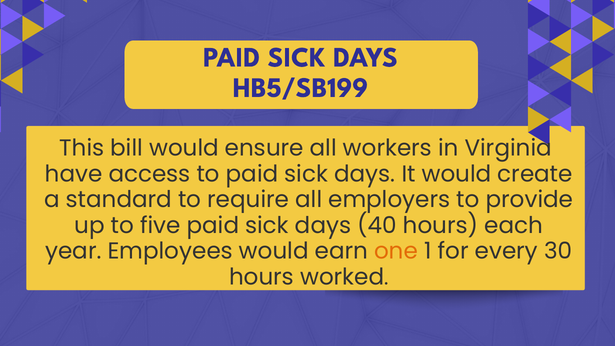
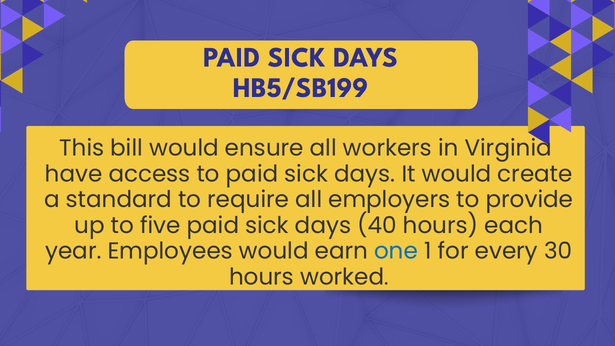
one colour: orange -> blue
